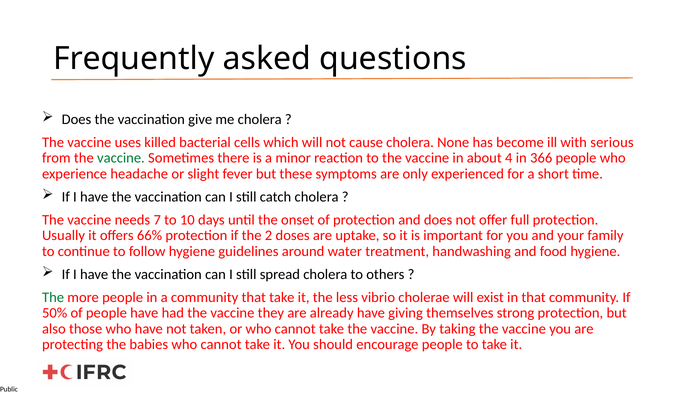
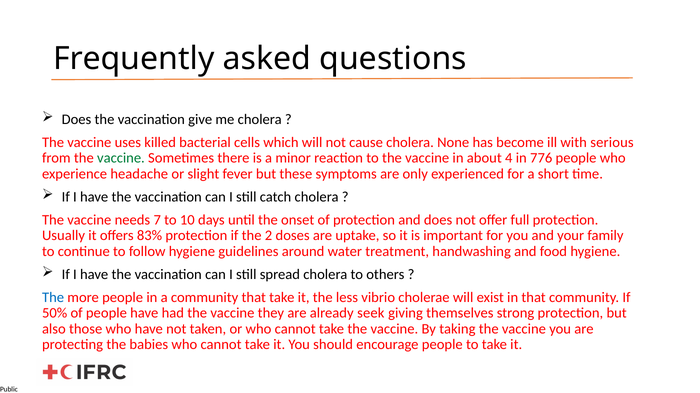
366: 366 -> 776
66%: 66% -> 83%
The at (53, 298) colour: green -> blue
already have: have -> seek
